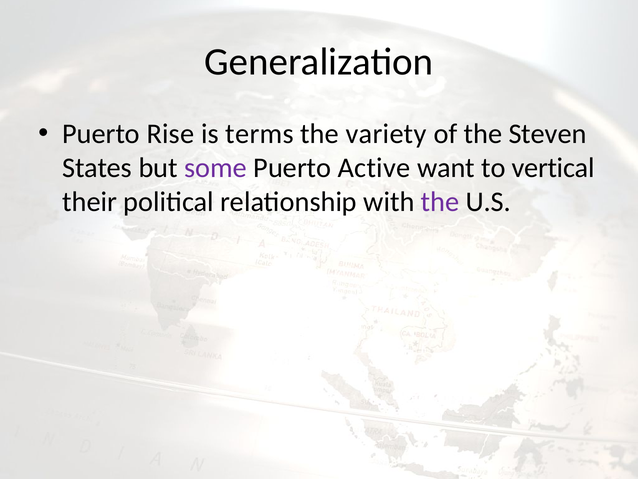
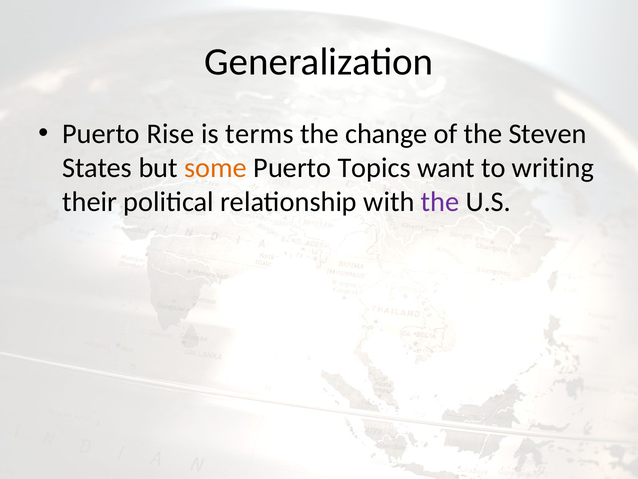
variety: variety -> change
some colour: purple -> orange
Active: Active -> Topics
vertical: vertical -> writing
